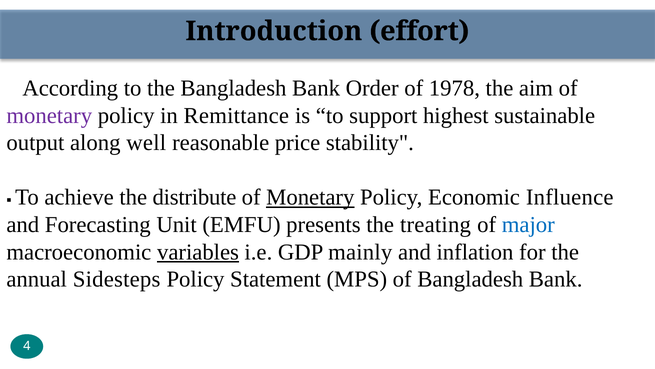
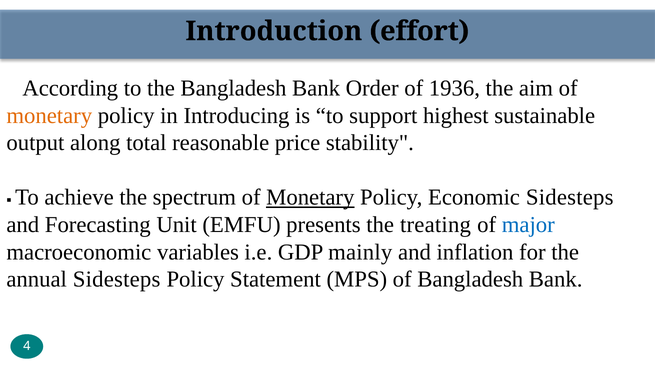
1978: 1978 -> 1936
monetary at (49, 115) colour: purple -> orange
Remittance: Remittance -> Introducing
well: well -> total
distribute: distribute -> spectrum
Economic Influence: Influence -> Sidesteps
variables underline: present -> none
